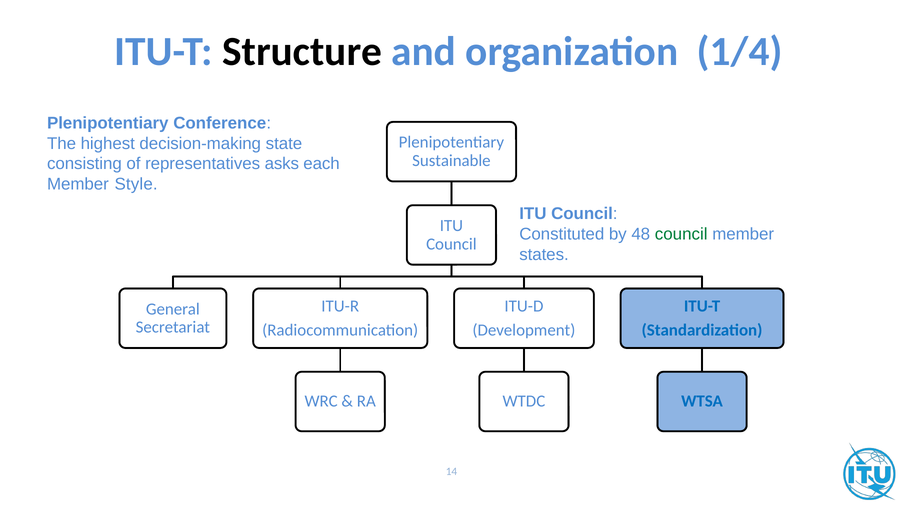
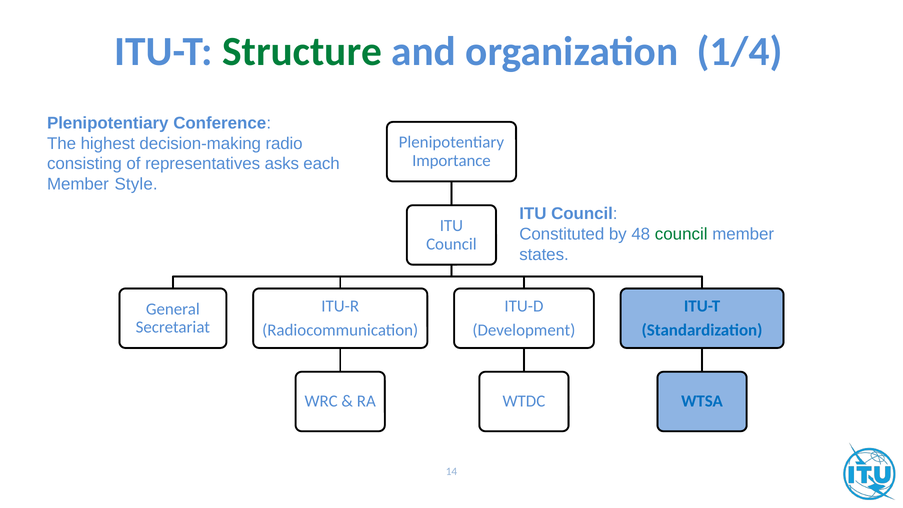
Structure colour: black -> green
state: state -> radio
Sustainable: Sustainable -> Importance
